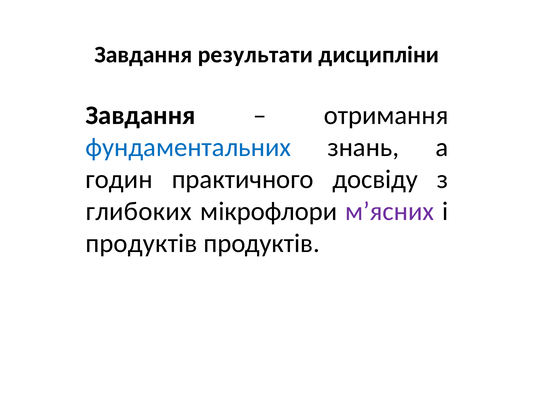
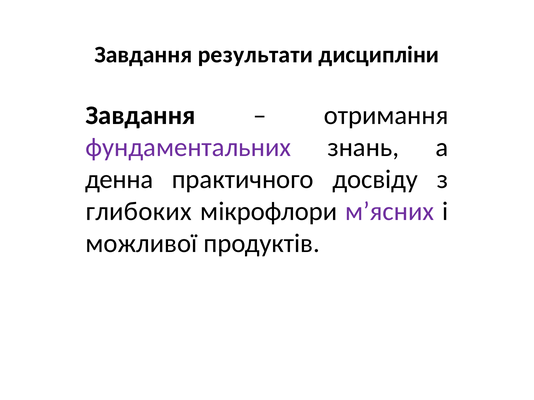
фундаментальних colour: blue -> purple
годин: годин -> денна
продуктів at (141, 244): продуктів -> можливої
